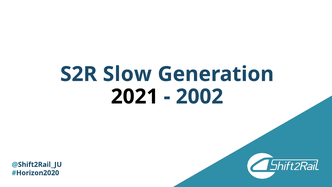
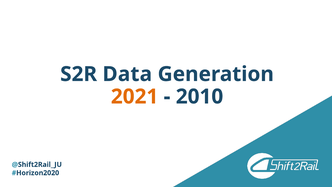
Slow: Slow -> Data
2021 colour: black -> orange
2002: 2002 -> 2010
